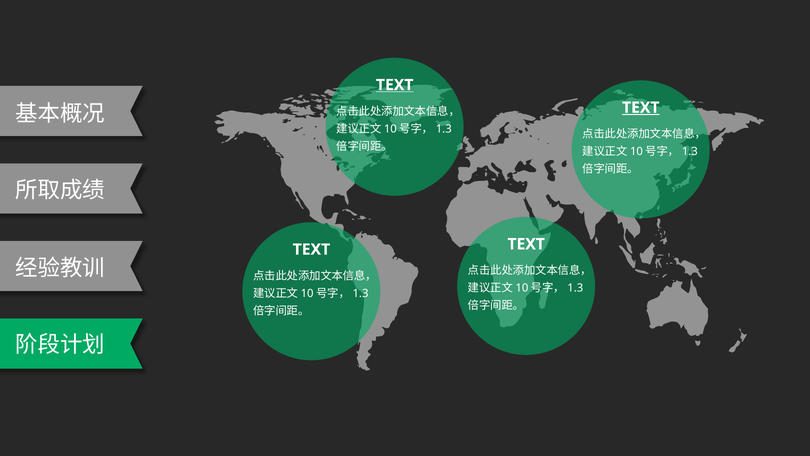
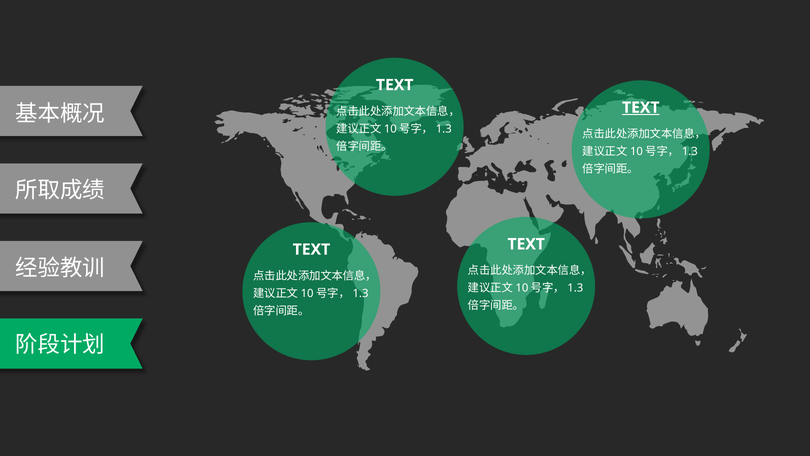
TEXT at (395, 85) underline: present -> none
